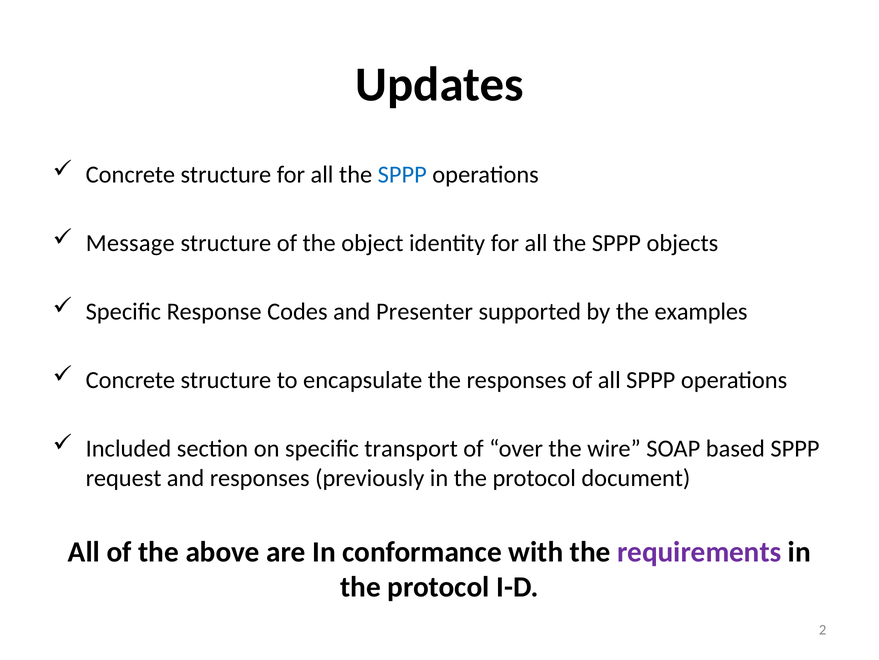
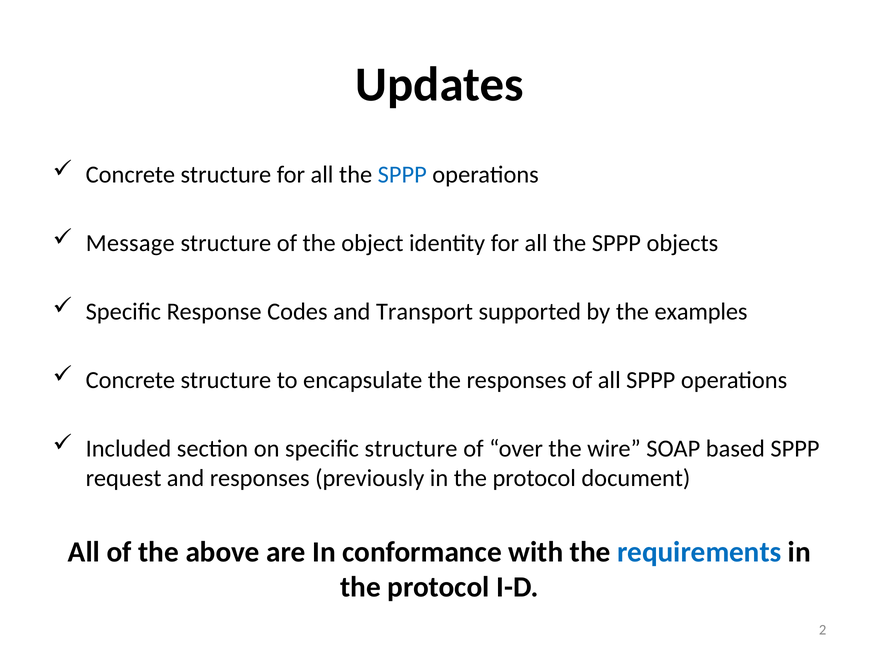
Presenter: Presenter -> Transport
specific transport: transport -> structure
requirements colour: purple -> blue
